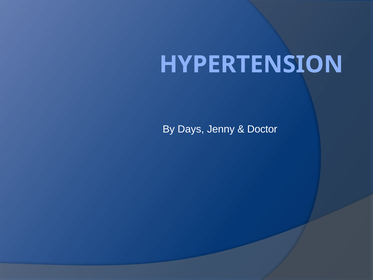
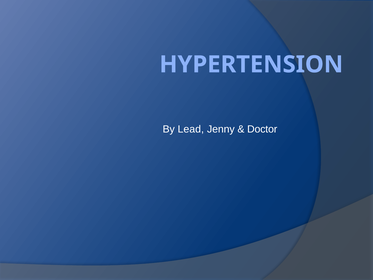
Days: Days -> Lead
